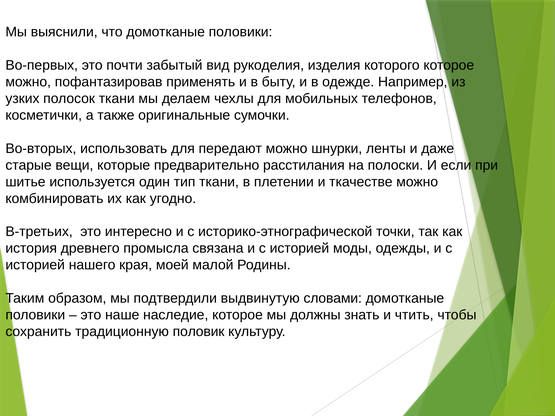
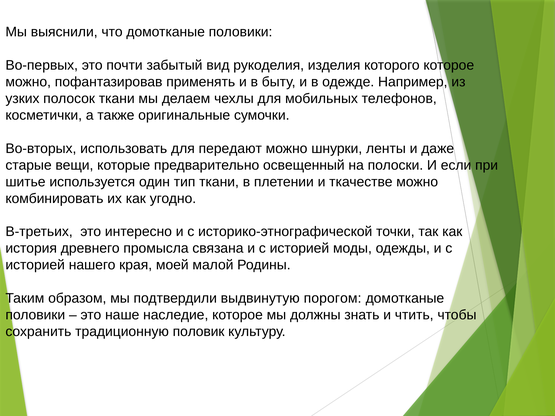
расстилания: расстилания -> освещенный
словами: словами -> порогом
